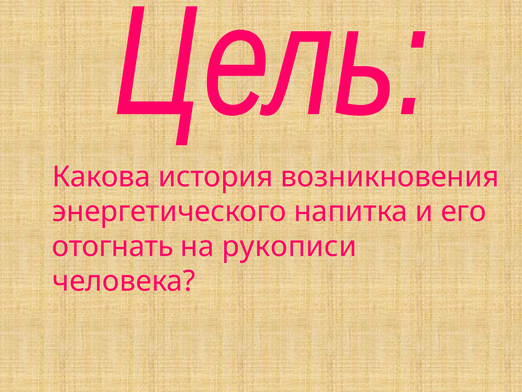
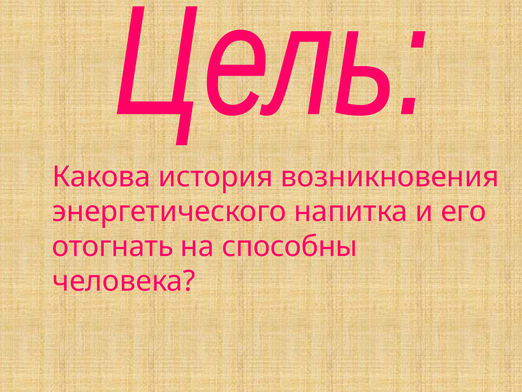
рукописи: рукописи -> способны
